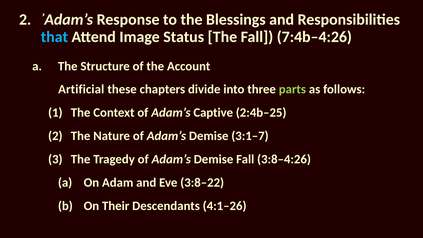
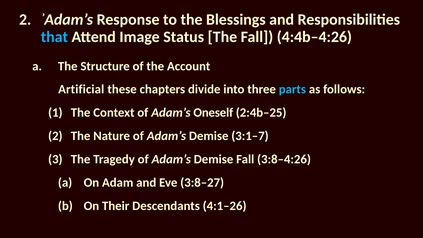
7:4b–4:26: 7:4b–4:26 -> 4:4b–4:26
parts colour: light green -> light blue
Captive: Captive -> Oneself
3:8–22: 3:8–22 -> 3:8–27
